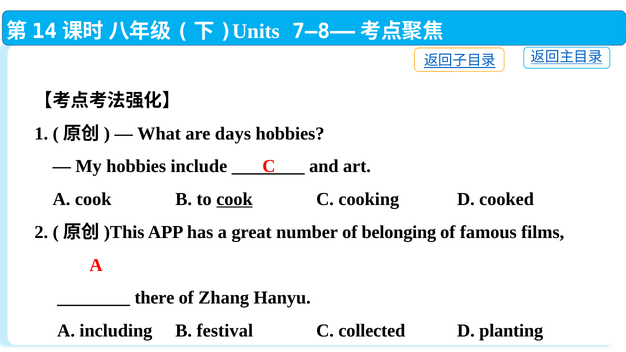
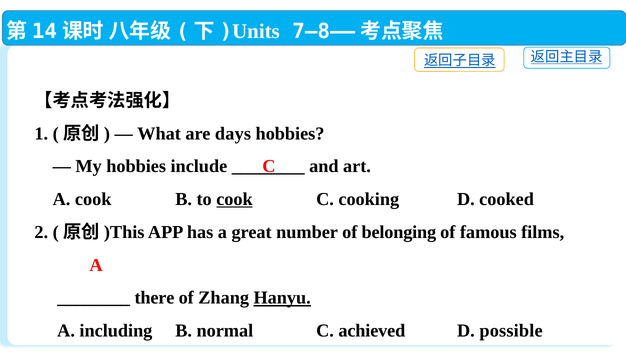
Hanyu underline: none -> present
festival: festival -> normal
collected: collected -> achieved
planting: planting -> possible
